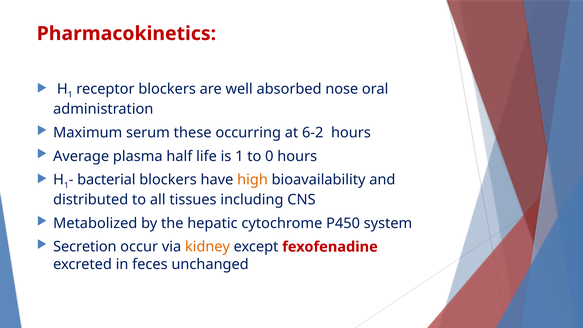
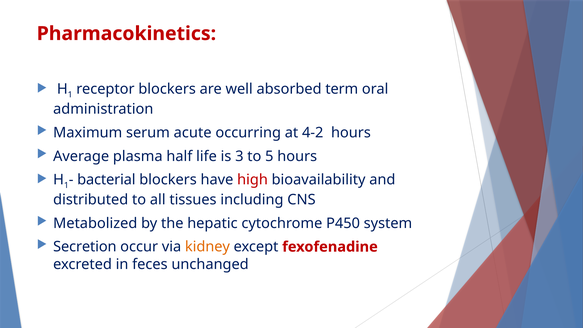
nose: nose -> term
these: these -> acute
6-2: 6-2 -> 4-2
is 1: 1 -> 3
0: 0 -> 5
high colour: orange -> red
